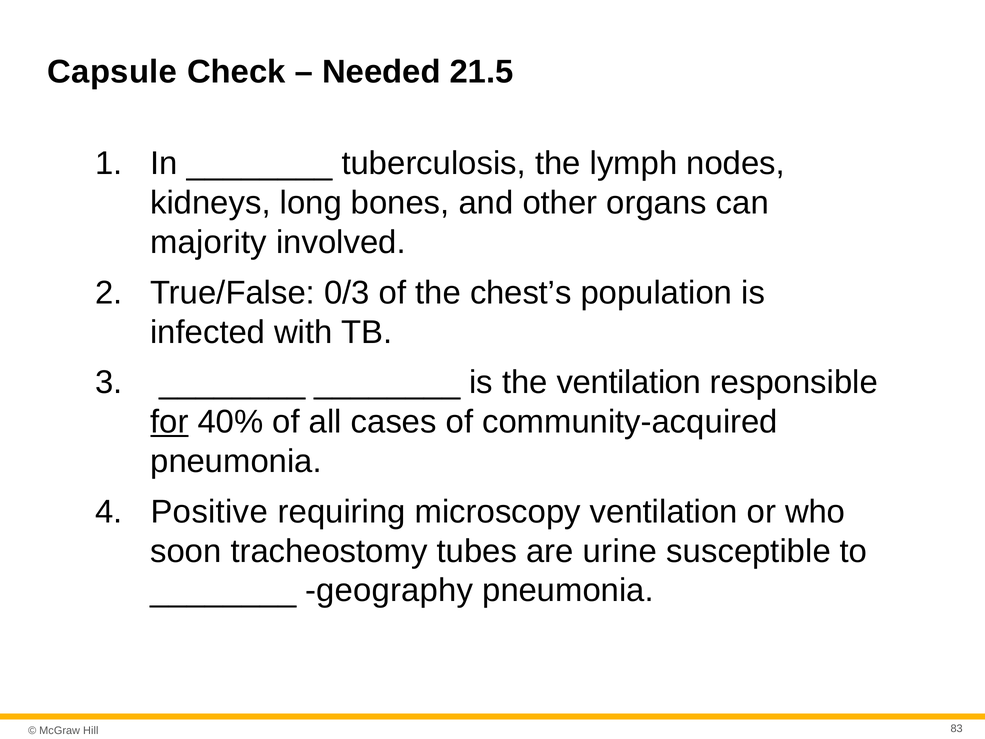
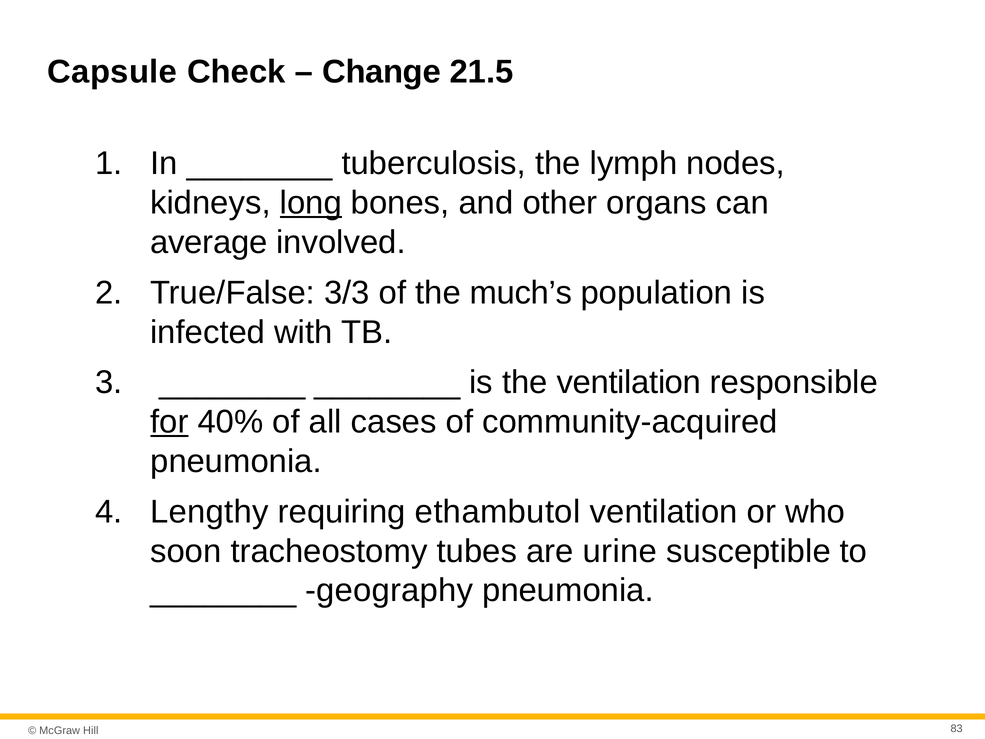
Needed: Needed -> Change
long underline: none -> present
majority: majority -> average
0/3: 0/3 -> 3/3
chest’s: chest’s -> much’s
Positive: Positive -> Lengthy
microscopy: microscopy -> ethambutol
